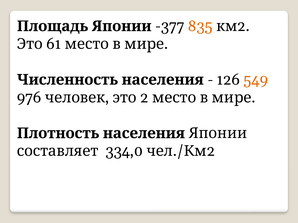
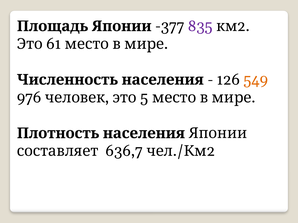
835 colour: orange -> purple
2 at (144, 98): 2 -> 5
334,0: 334,0 -> 636,7
